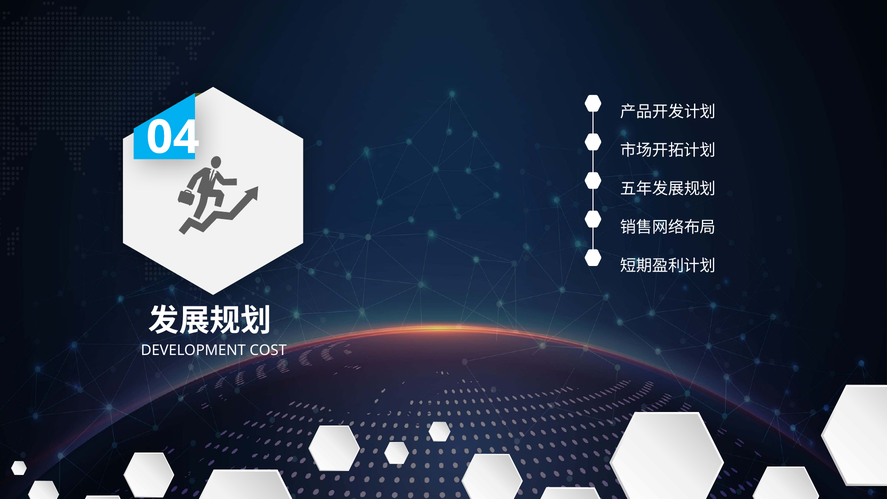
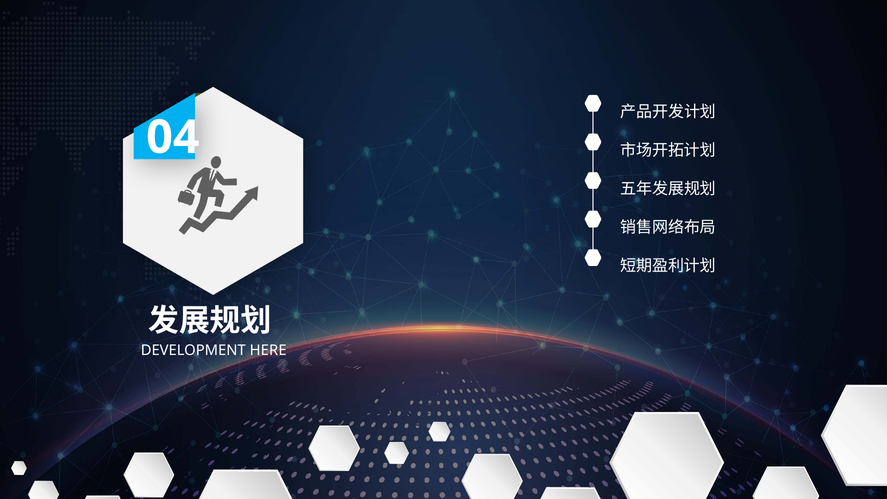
COST: COST -> HERE
